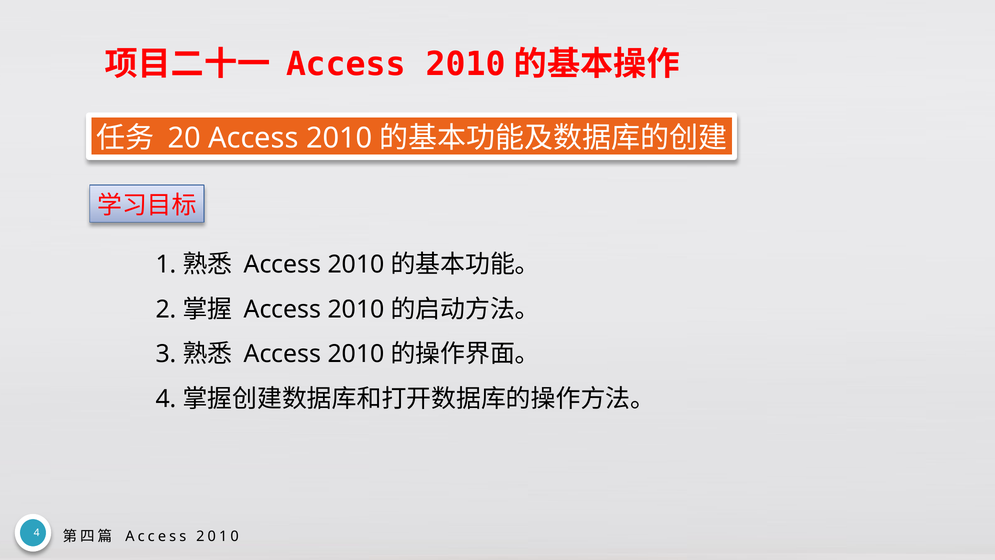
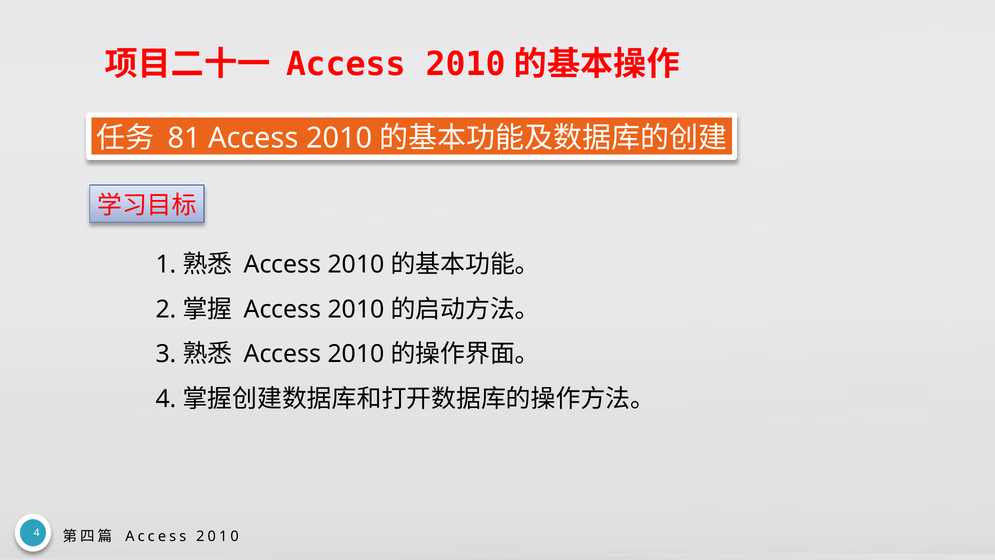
20: 20 -> 81
